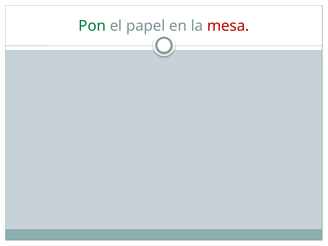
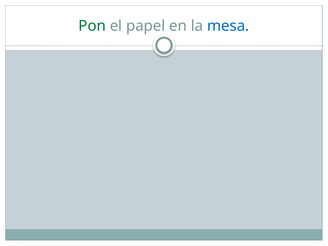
mesa colour: red -> blue
